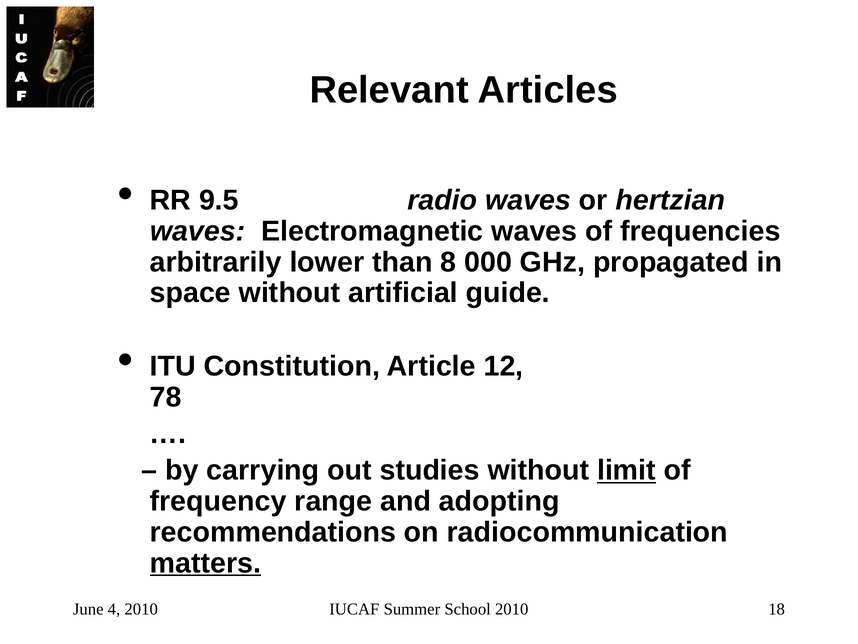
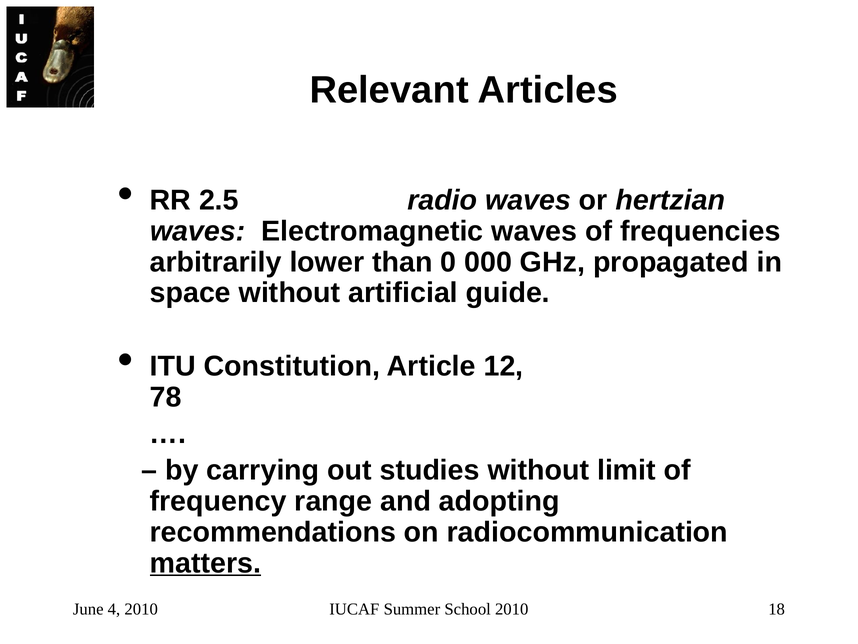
9.5: 9.5 -> 2.5
8: 8 -> 0
limit underline: present -> none
